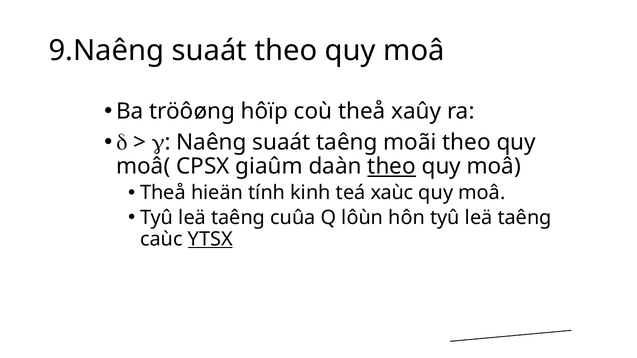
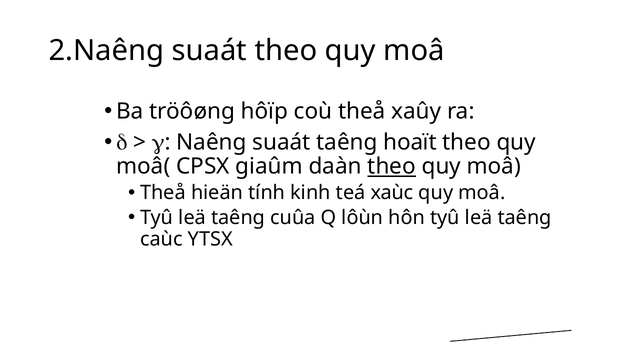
9.Naêng: 9.Naêng -> 2.Naêng
moãi: moãi -> hoaït
YTSX underline: present -> none
